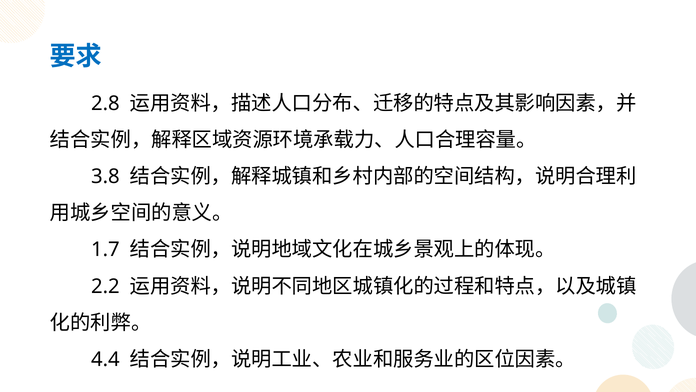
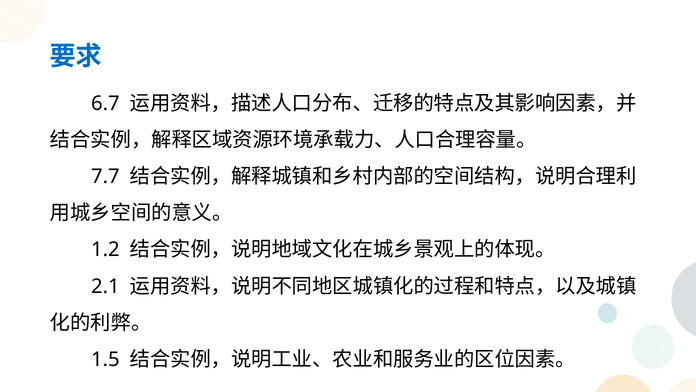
2.8: 2.8 -> 6.7
3.8: 3.8 -> 7.7
1.7: 1.7 -> 1.2
2.2: 2.2 -> 2.1
4.4: 4.4 -> 1.5
